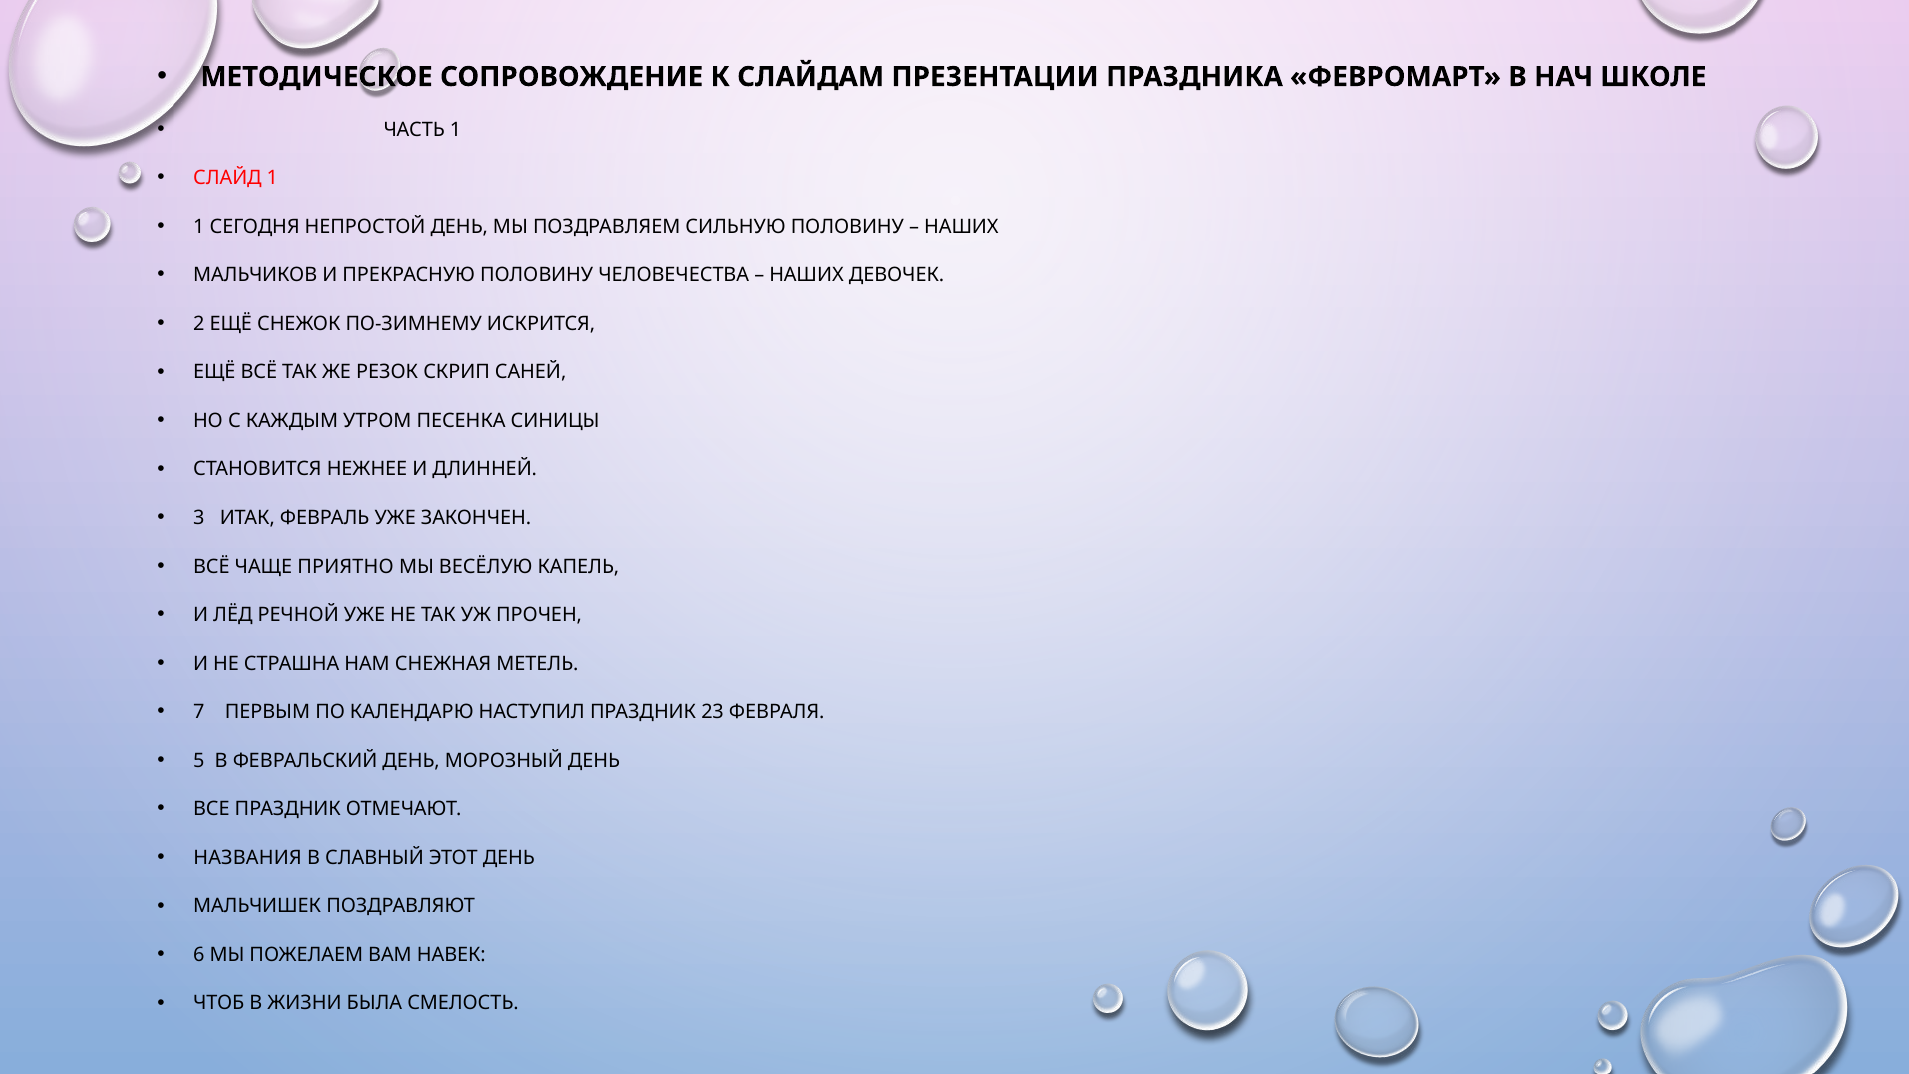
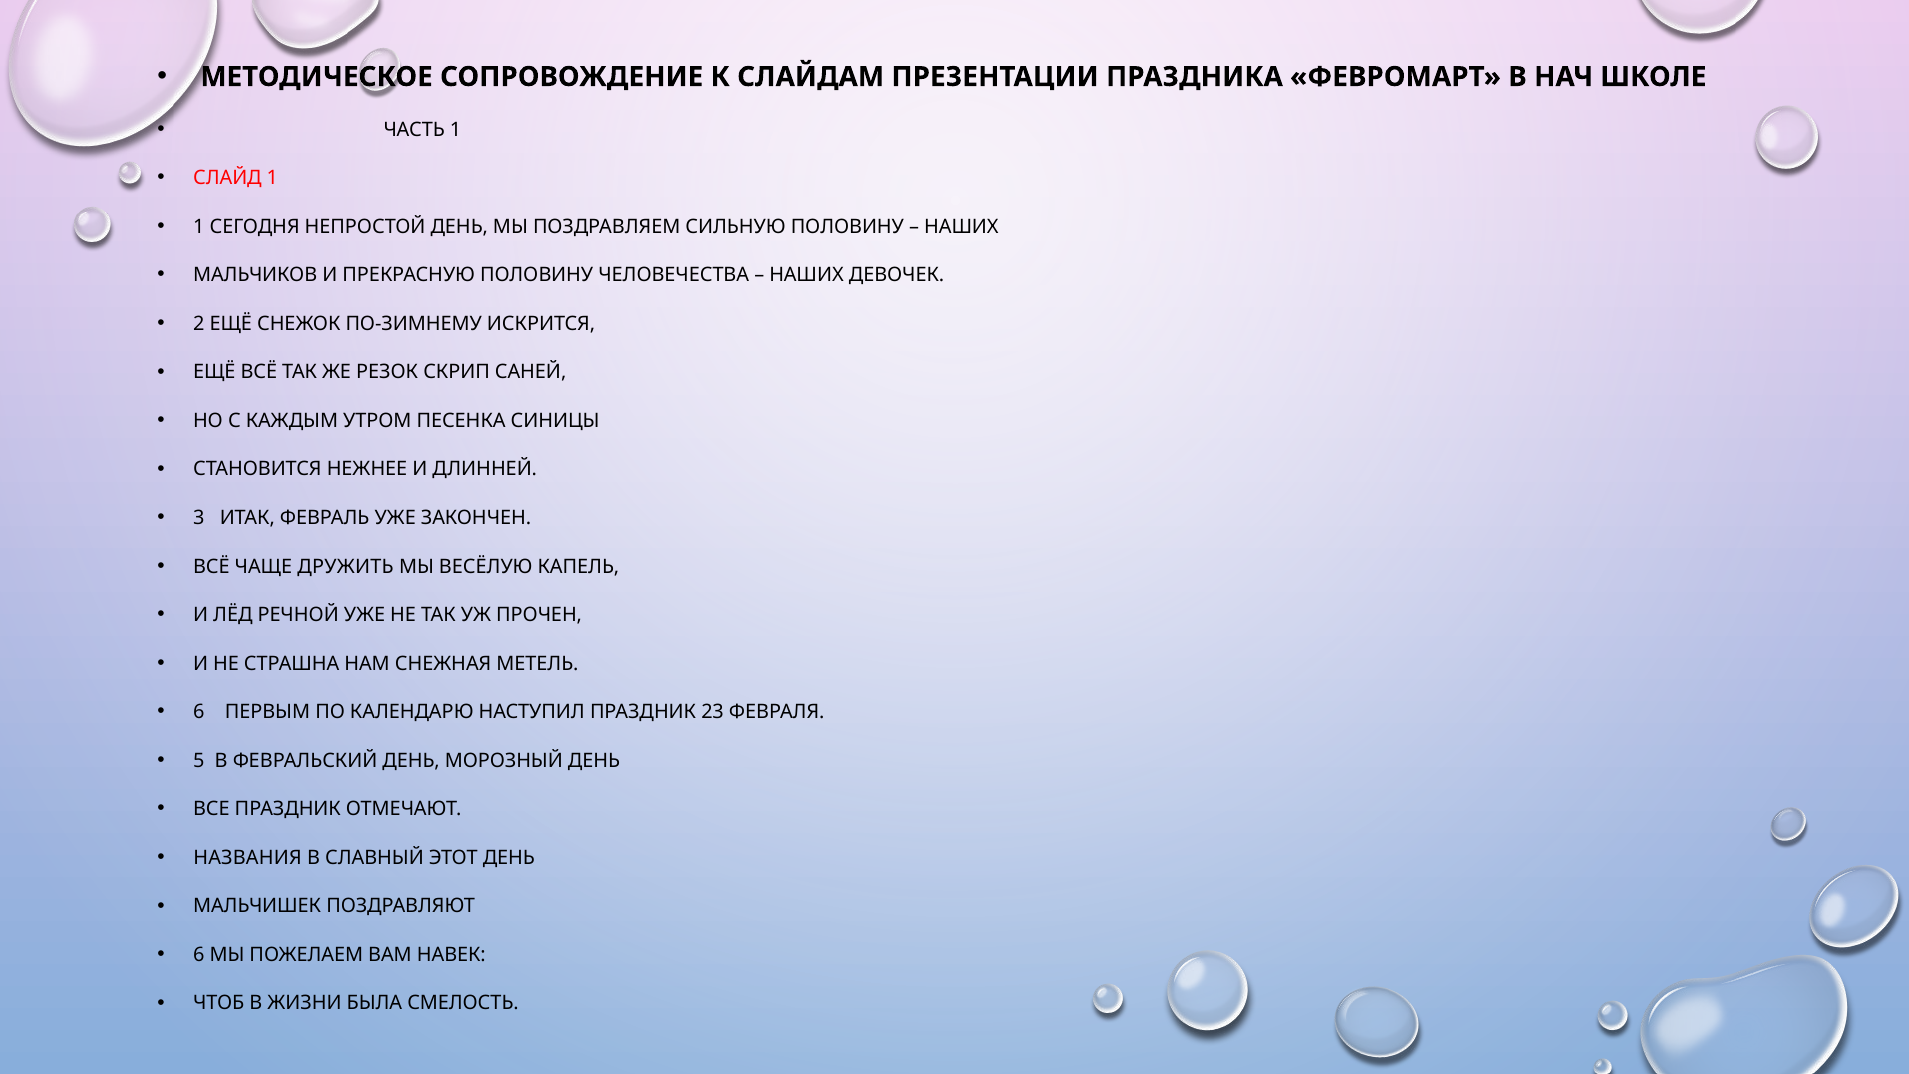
ПРИЯТНО: ПРИЯТНО -> ДРУЖИТЬ
7 at (199, 712): 7 -> 6
